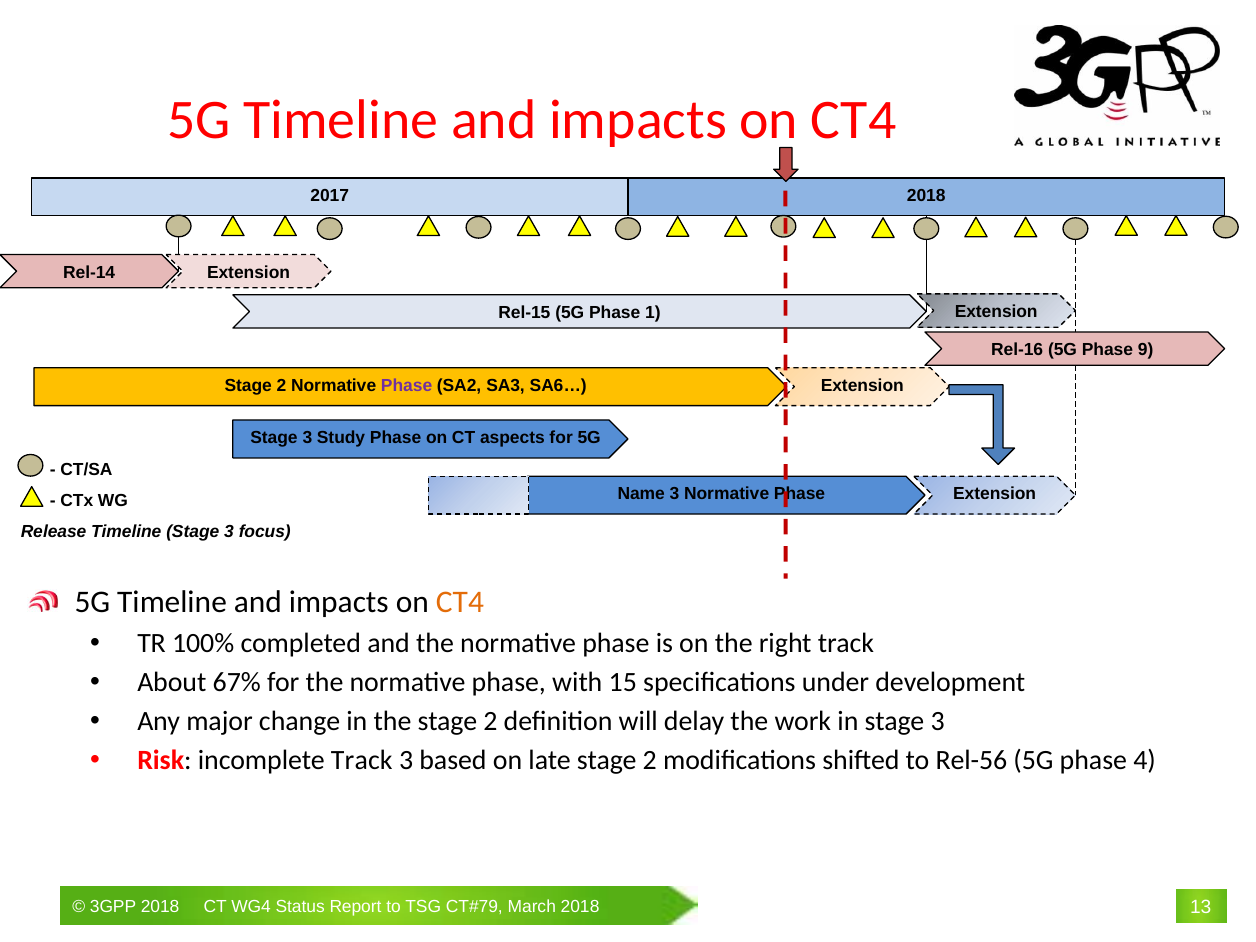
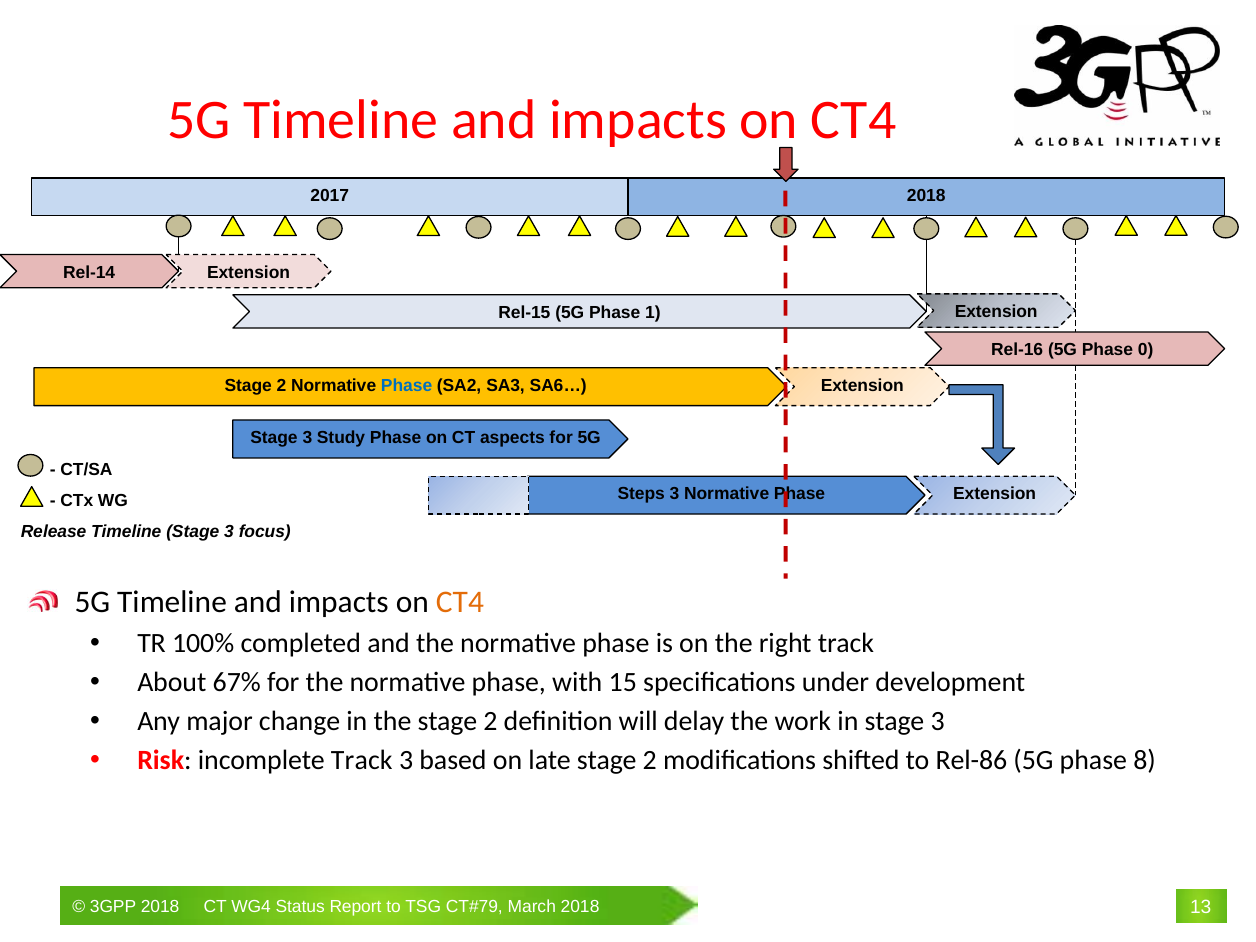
9: 9 -> 0
Phase at (407, 386) colour: purple -> blue
Name: Name -> Steps
Rel-56: Rel-56 -> Rel-86
4: 4 -> 8
